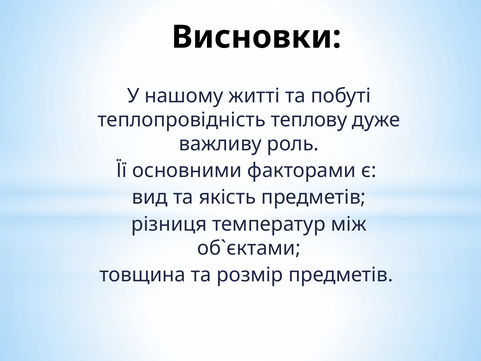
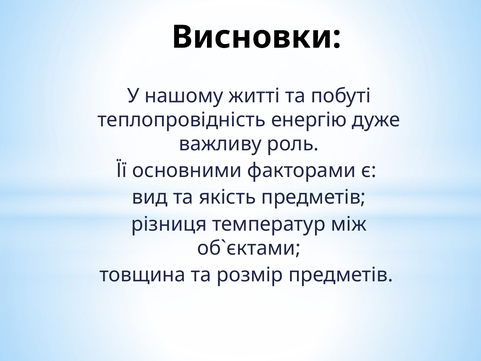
теплову: теплову -> енергію
